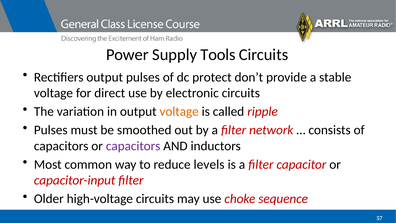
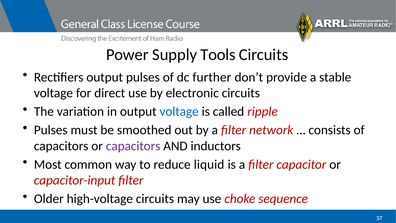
protect: protect -> further
voltage at (179, 111) colour: orange -> blue
levels: levels -> liquid
